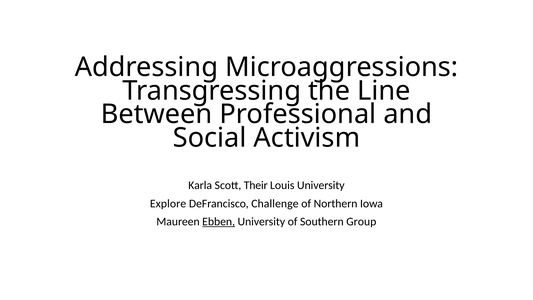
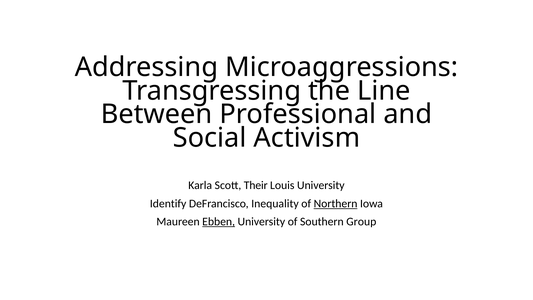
Explore: Explore -> Identify
Challenge: Challenge -> Inequality
Northern underline: none -> present
